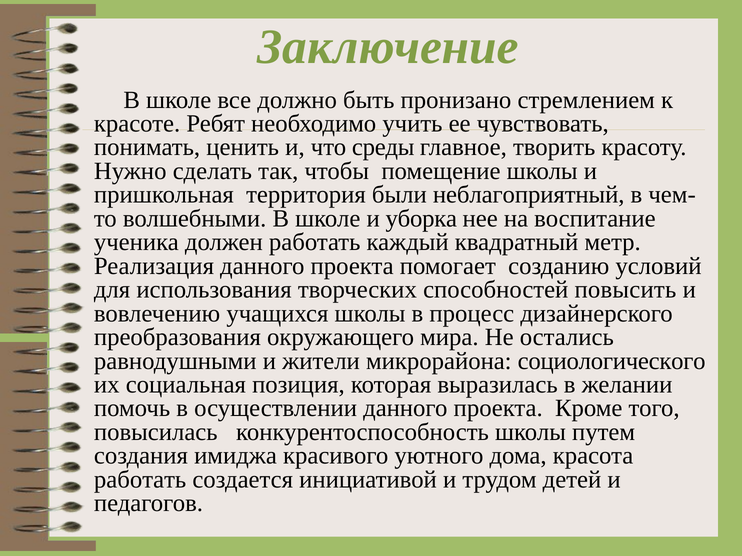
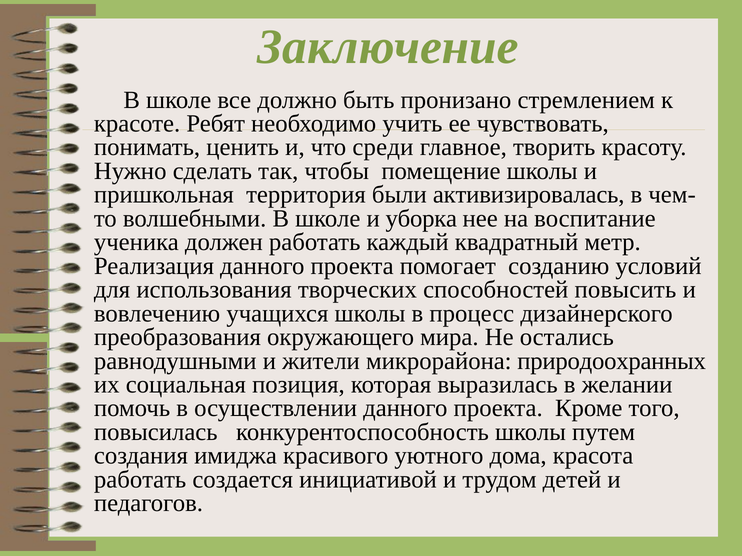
среды: среды -> среди
неблагоприятный: неблагоприятный -> активизировалась
социологического: социологического -> природоохранных
